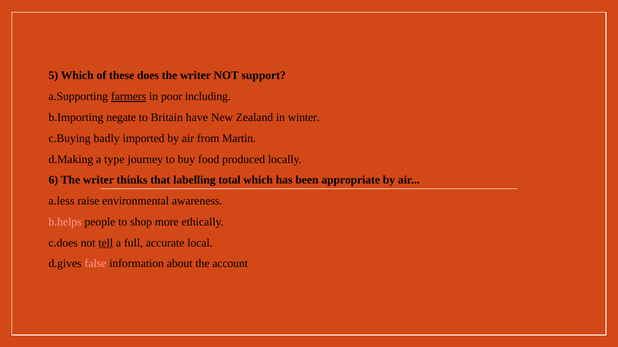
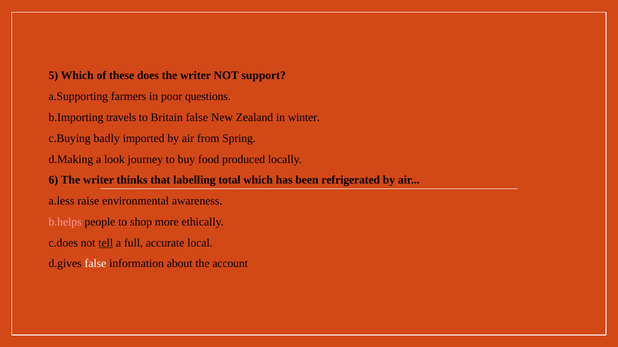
farmers underline: present -> none
including: including -> questions
negate: negate -> travels
Britain have: have -> false
Martin: Martin -> Spring
type: type -> look
appropriate: appropriate -> refrigerated
false at (95, 264) colour: pink -> white
